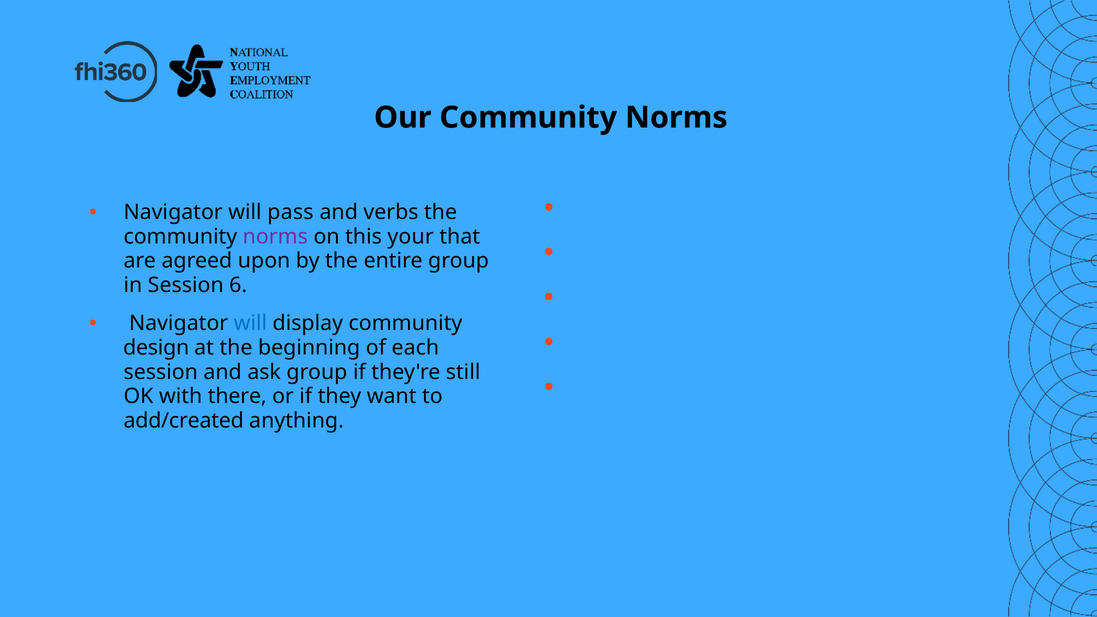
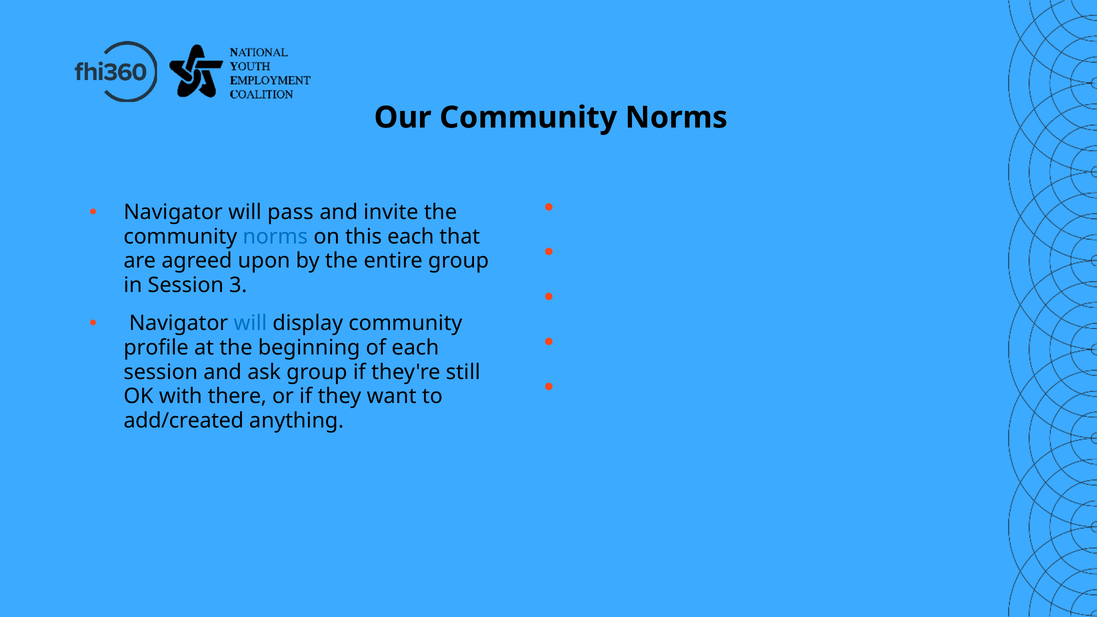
verbs: verbs -> invite
norms at (275, 237) colour: purple -> blue
this your: your -> each
6: 6 -> 3
design: design -> profile
